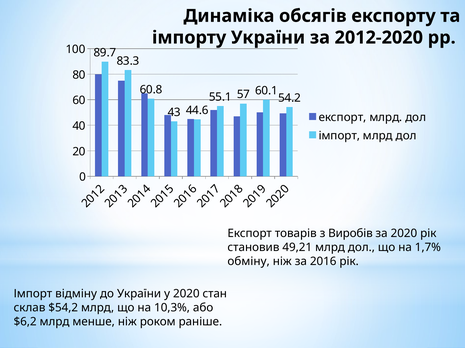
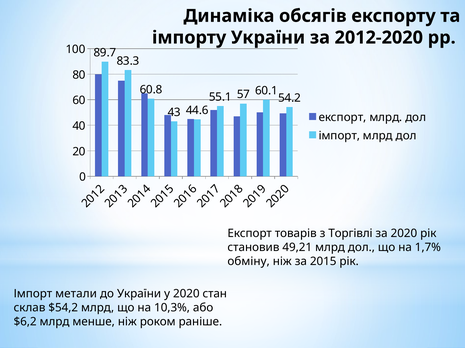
Виробів: Виробів -> Торгівлі
2016: 2016 -> 2015
відміну: відміну -> метали
